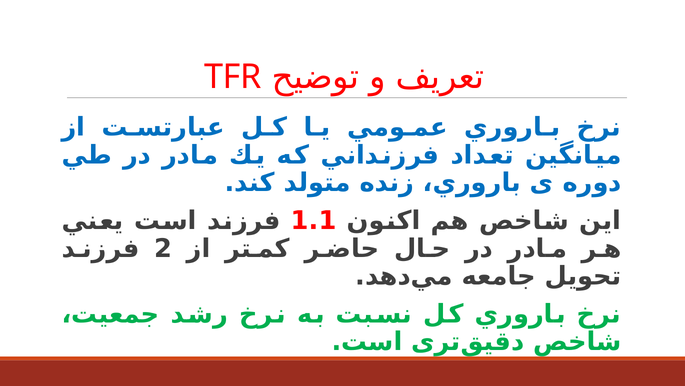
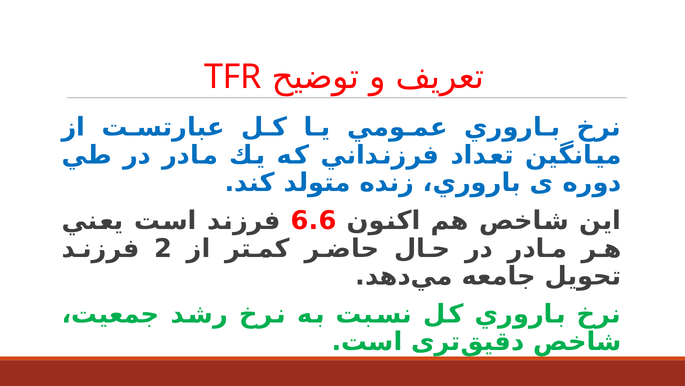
1.1: 1.1 -> 6.6
